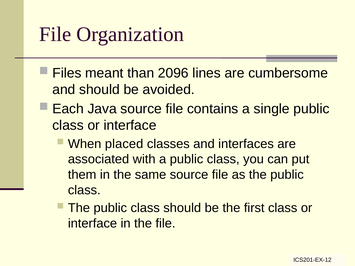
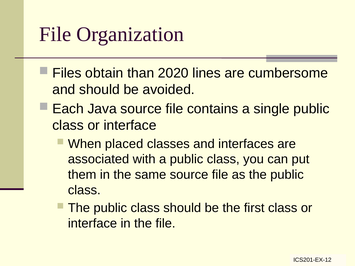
meant: meant -> obtain
2096: 2096 -> 2020
